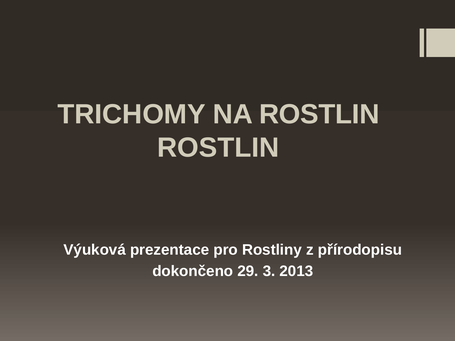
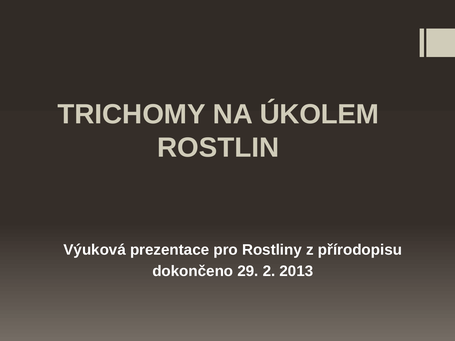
NA ROSTLIN: ROSTLIN -> ÚKOLEM
3: 3 -> 2
